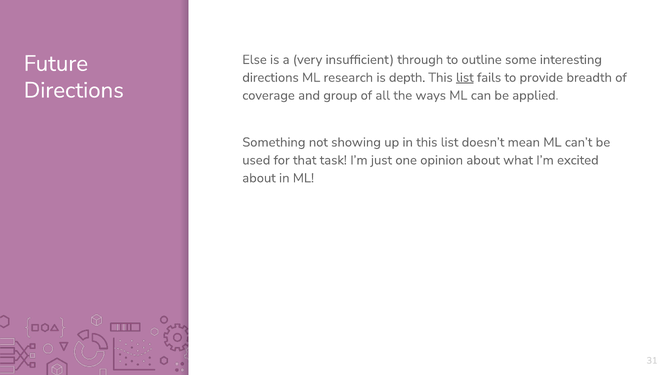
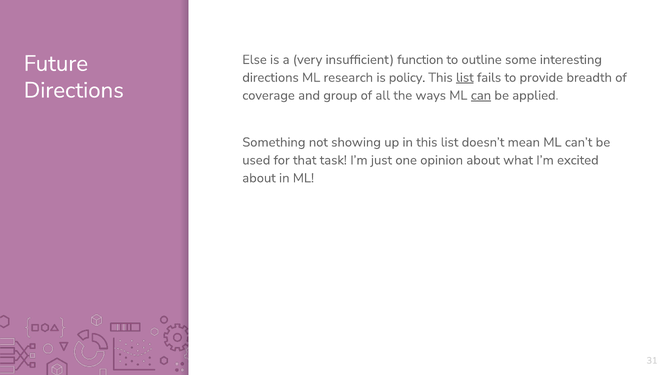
through: through -> function
depth: depth -> policy
can underline: none -> present
